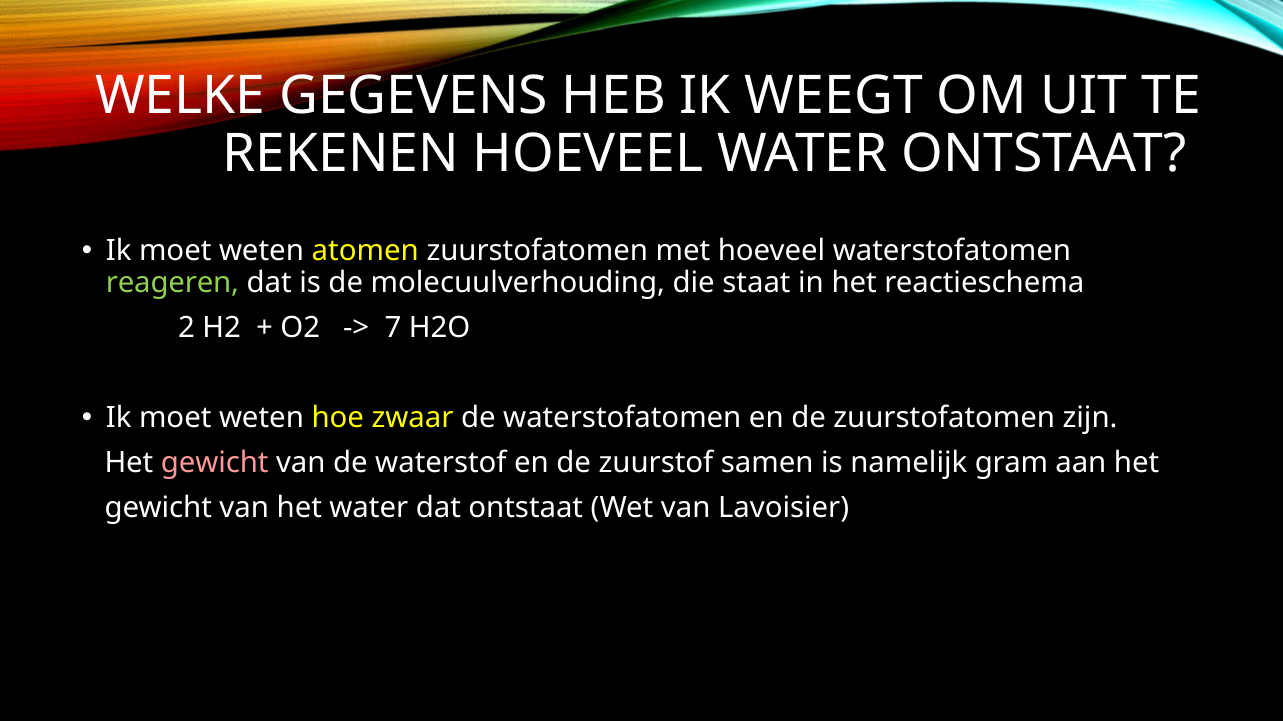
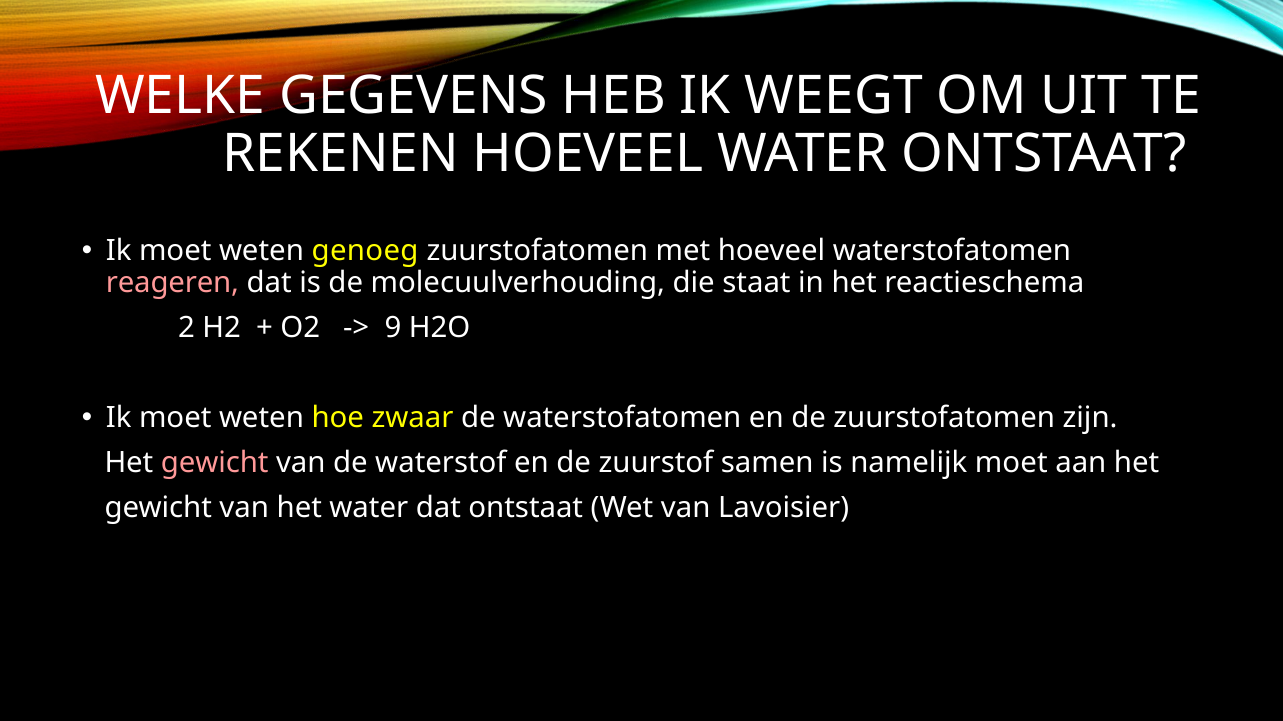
atomen: atomen -> genoeg
reageren colour: light green -> pink
7: 7 -> 9
namelijk gram: gram -> moet
